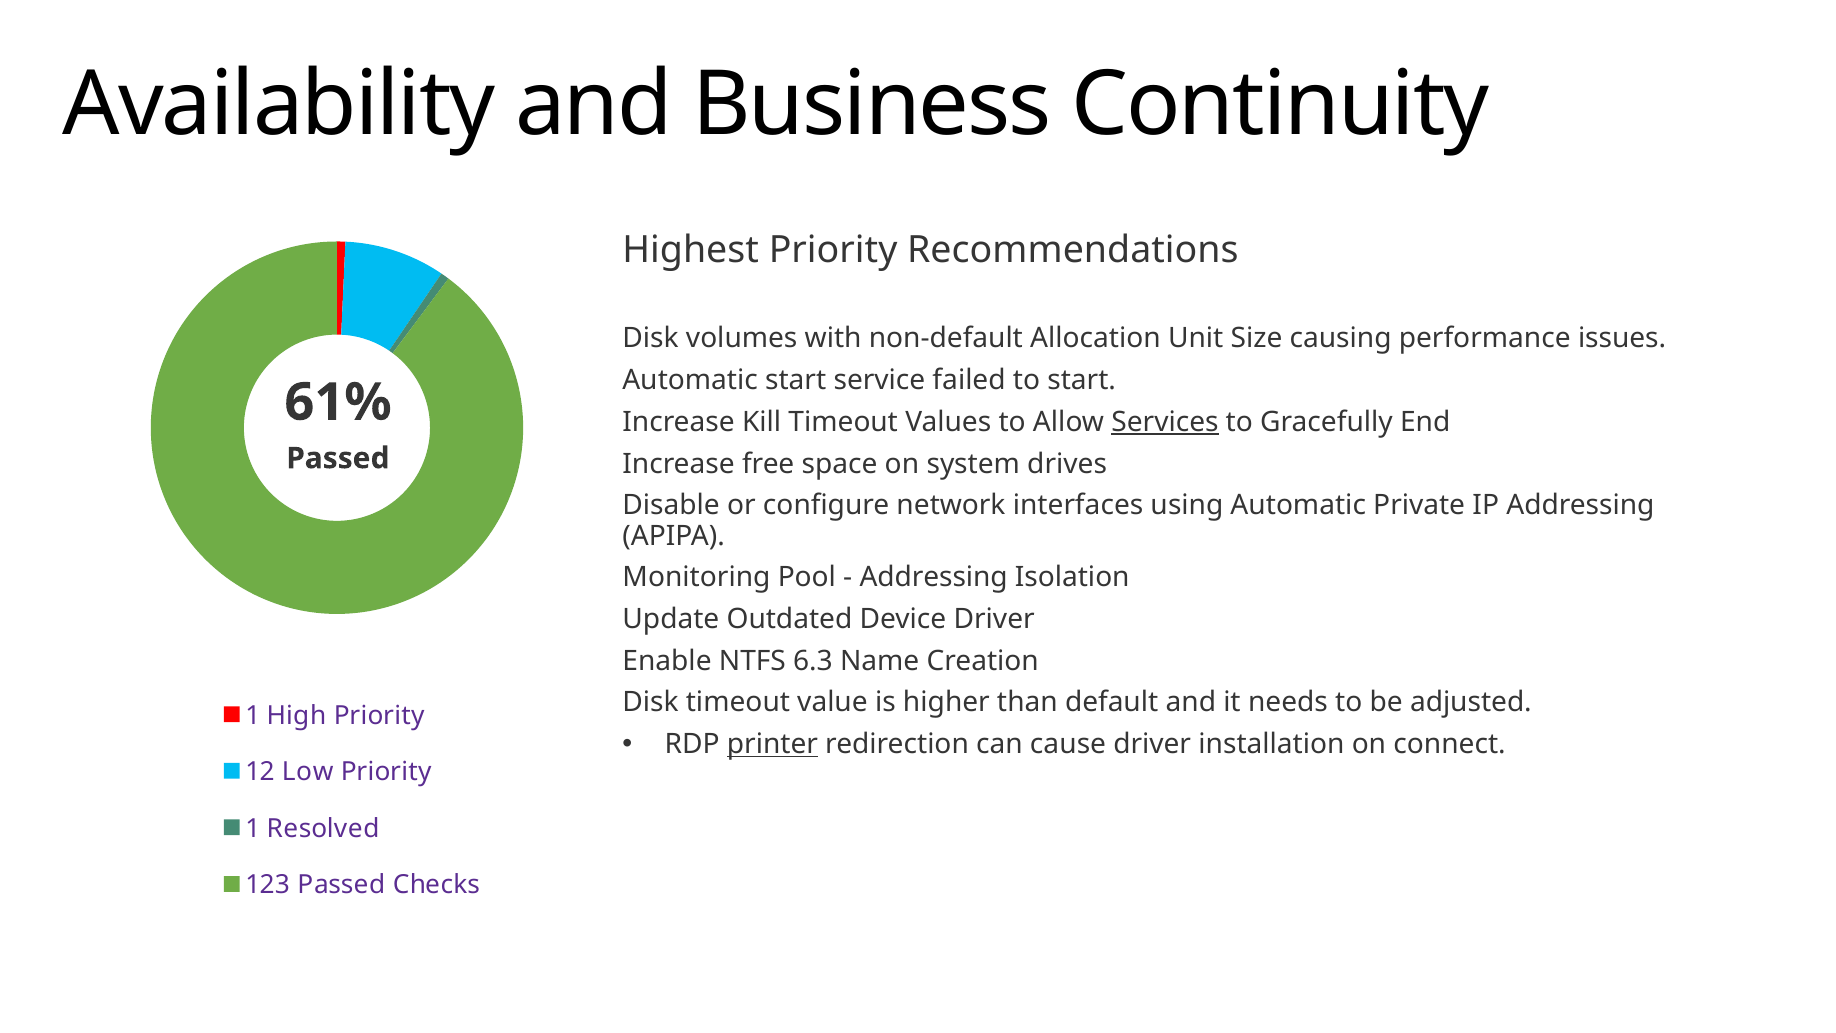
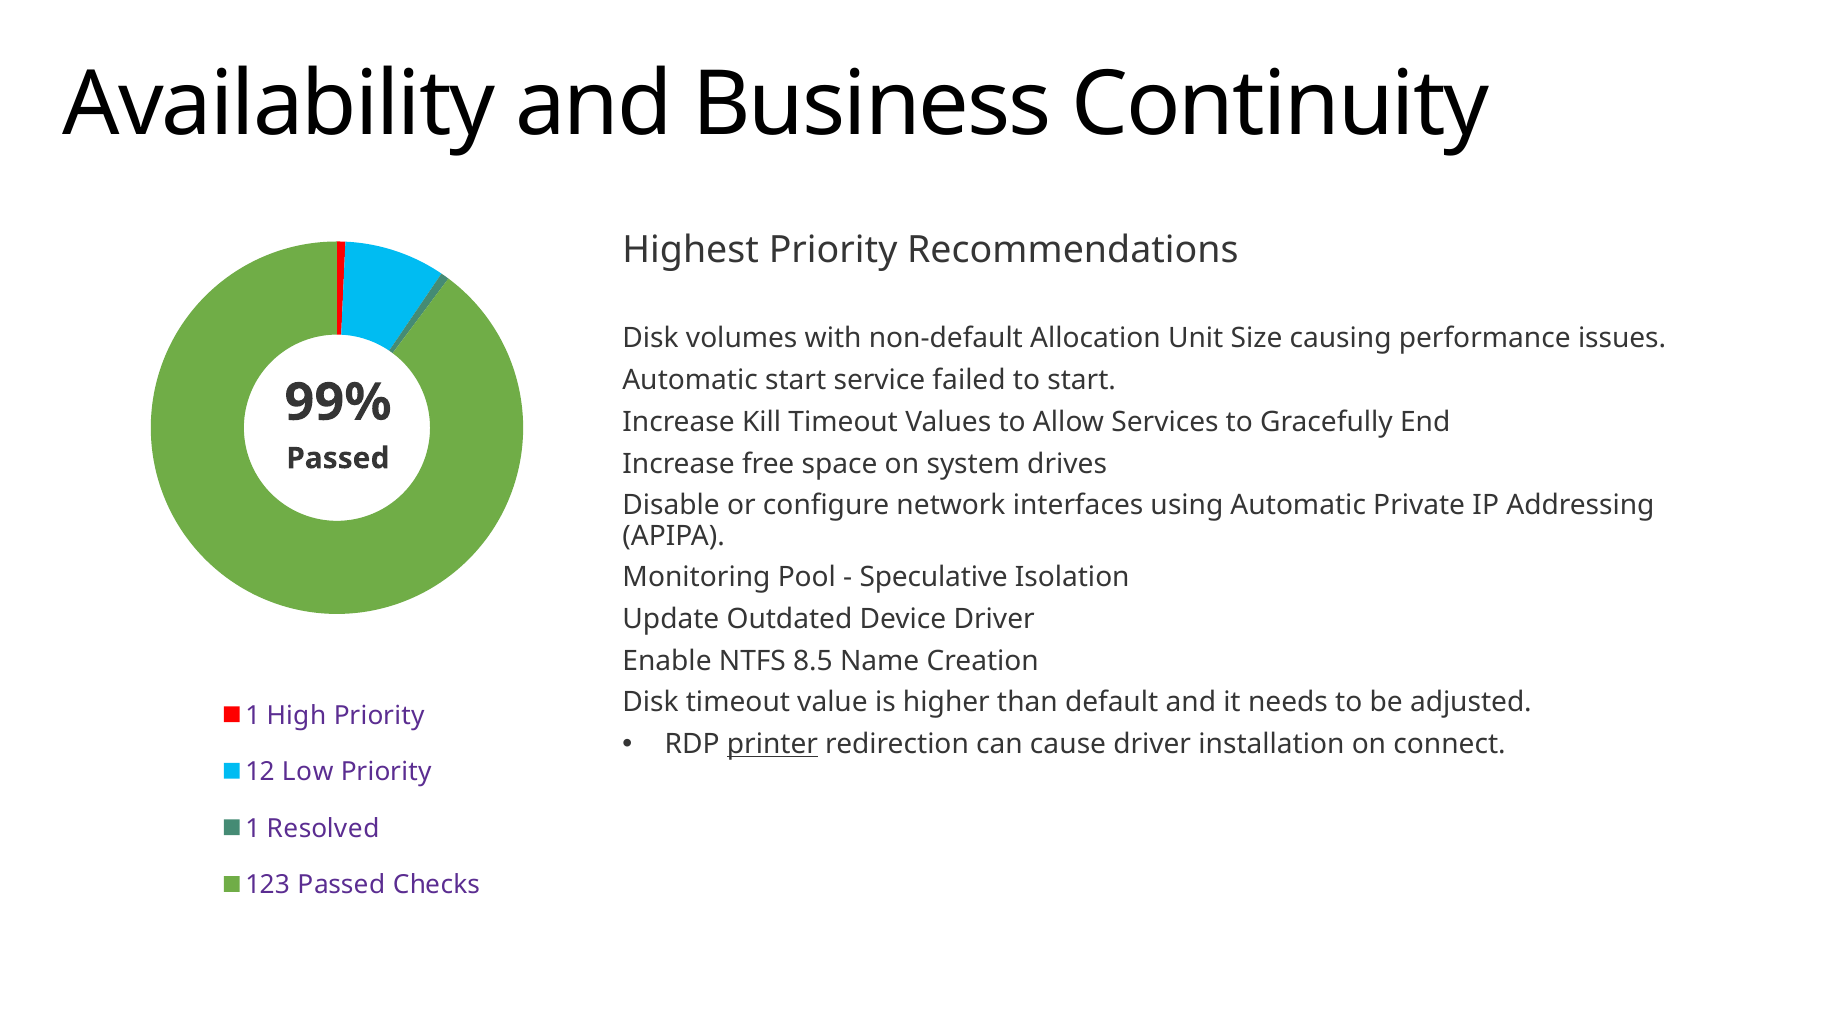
61%: 61% -> 99%
Services underline: present -> none
Addressing at (934, 577): Addressing -> Speculative
6.3: 6.3 -> 8.5
